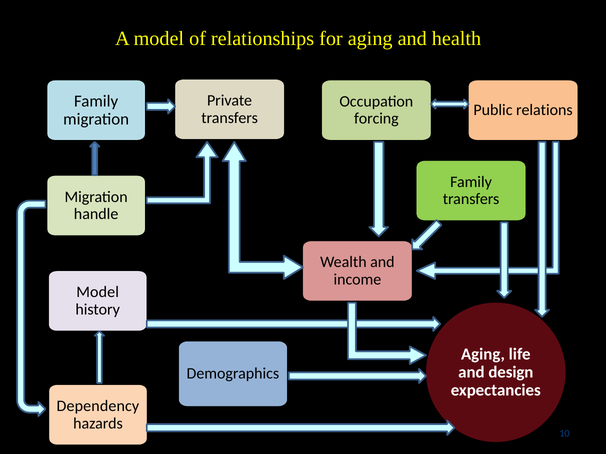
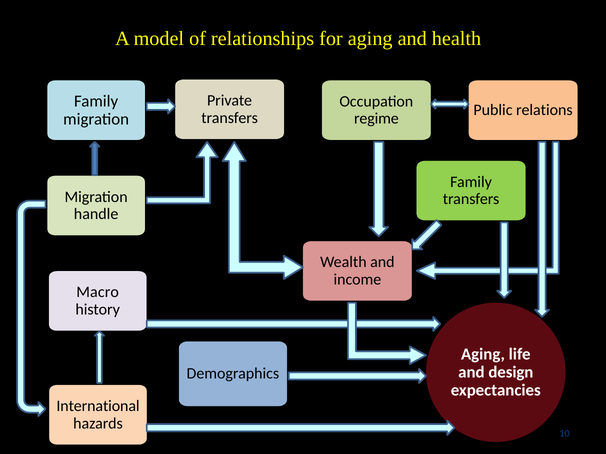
forcing: forcing -> regime
Model at (98, 292): Model -> Macro
Dependency: Dependency -> International
